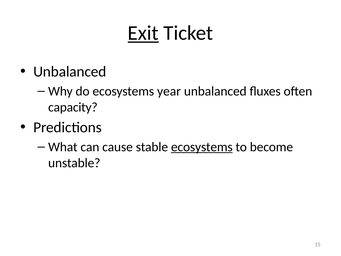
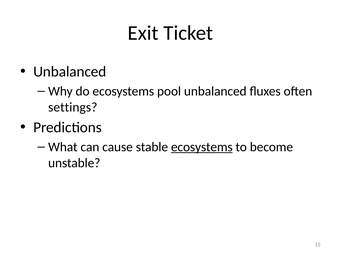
Exit underline: present -> none
year: year -> pool
capacity: capacity -> settings
